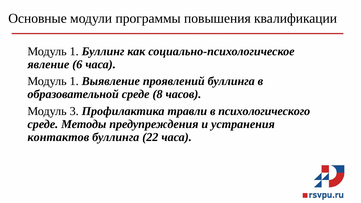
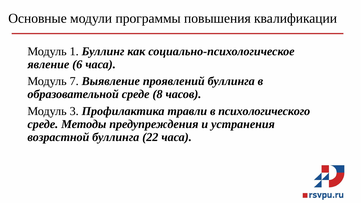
1 at (74, 81): 1 -> 7
контактов: контактов -> возрастной
